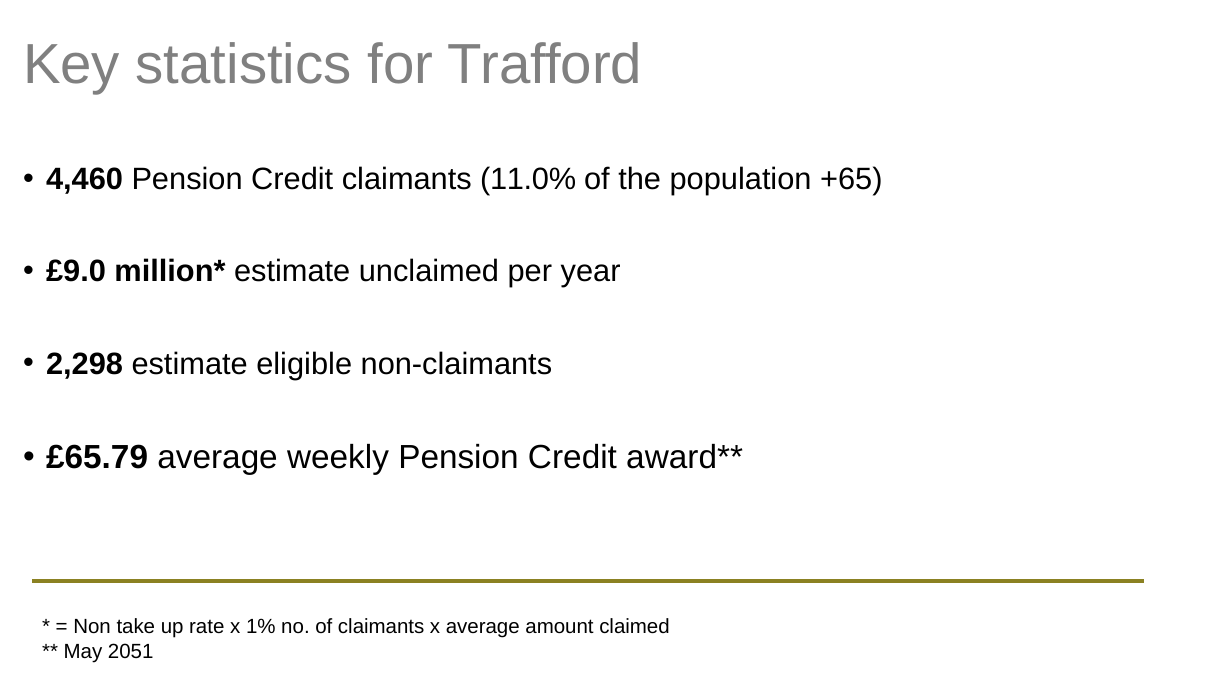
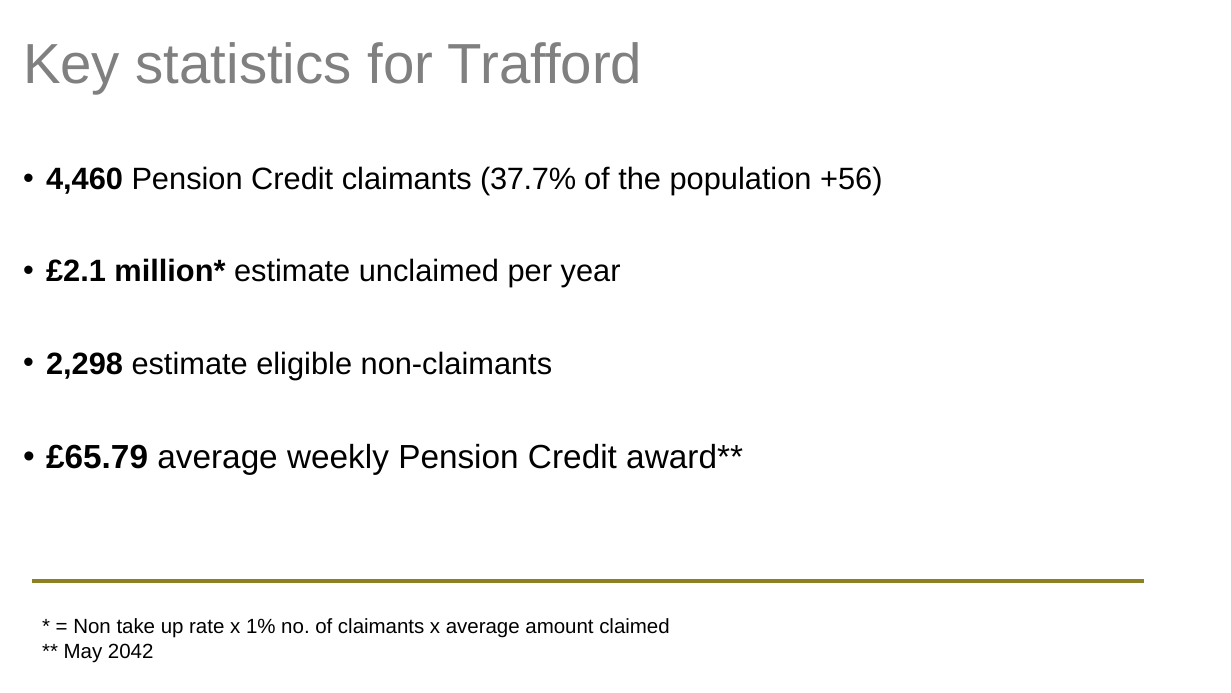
11.0%: 11.0% -> 37.7%
+65: +65 -> +56
£9.0: £9.0 -> £2.1
2051: 2051 -> 2042
